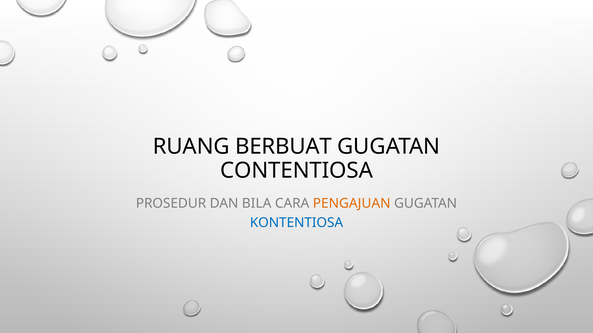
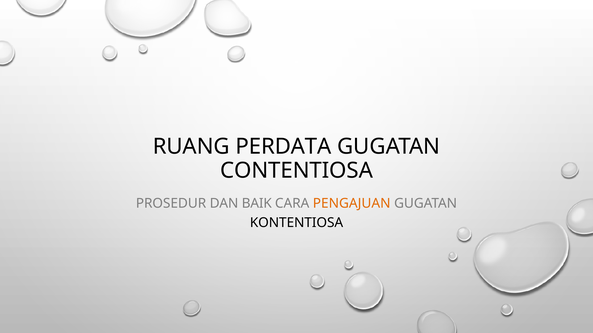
BERBUAT: BERBUAT -> PERDATA
BILA: BILA -> BAIK
KONTENTIOSA colour: blue -> black
